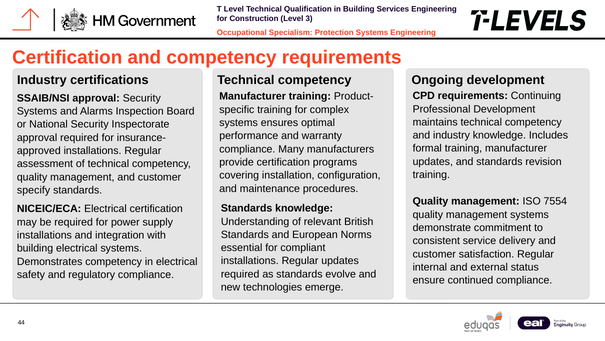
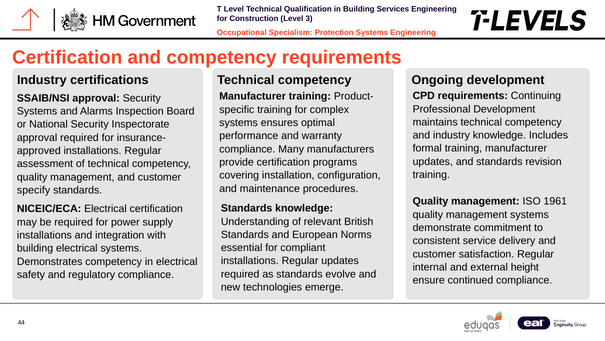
7554: 7554 -> 1961
status: status -> height
